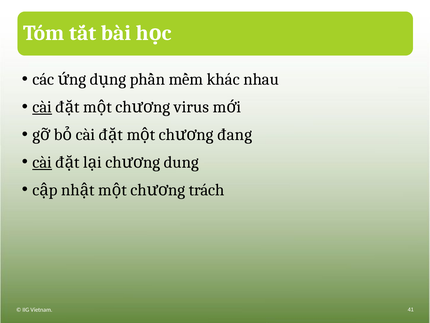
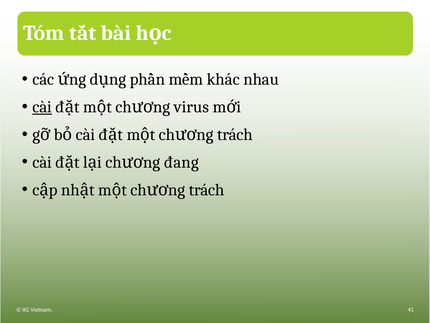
đang at (235, 135): đang -> trách
cài at (42, 162) underline: present -> none
dung: dung -> đang
